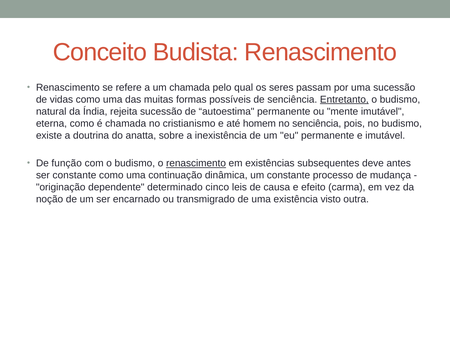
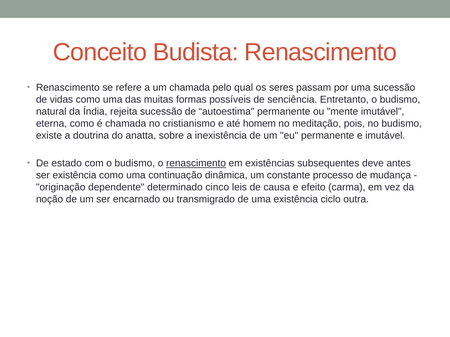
Entretanto underline: present -> none
no senciência: senciência -> meditação
função: função -> estado
ser constante: constante -> existência
visto: visto -> ciclo
